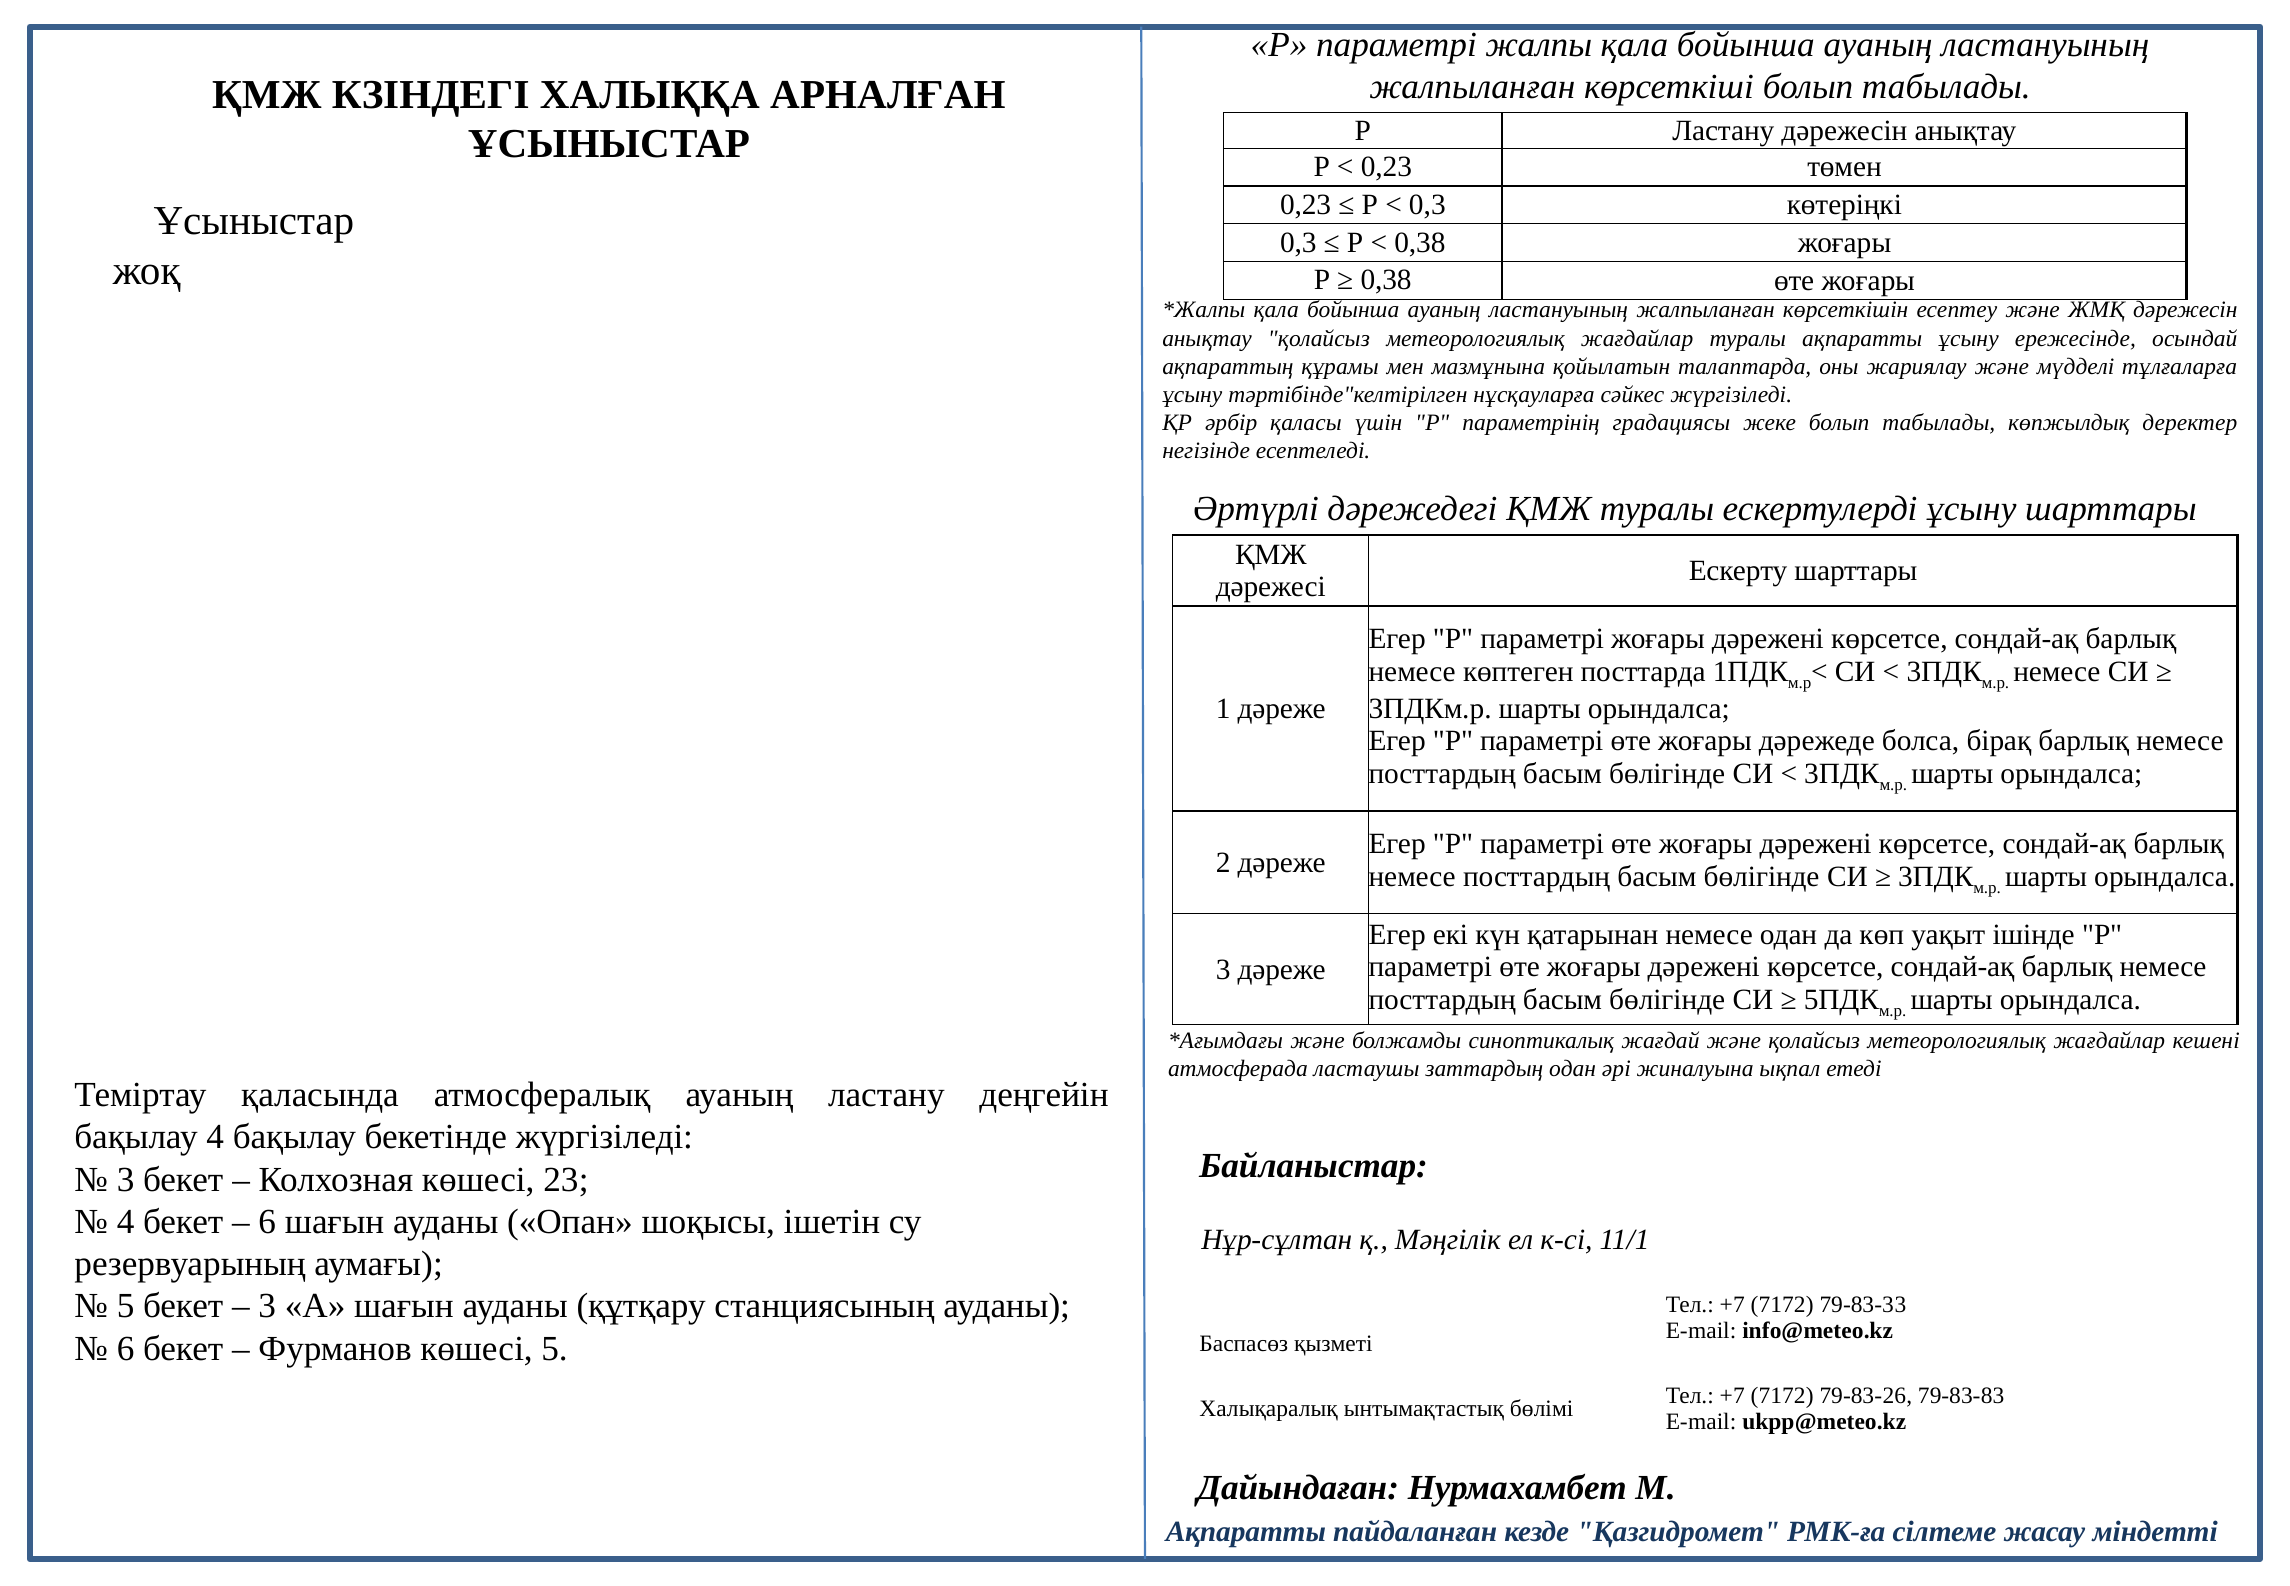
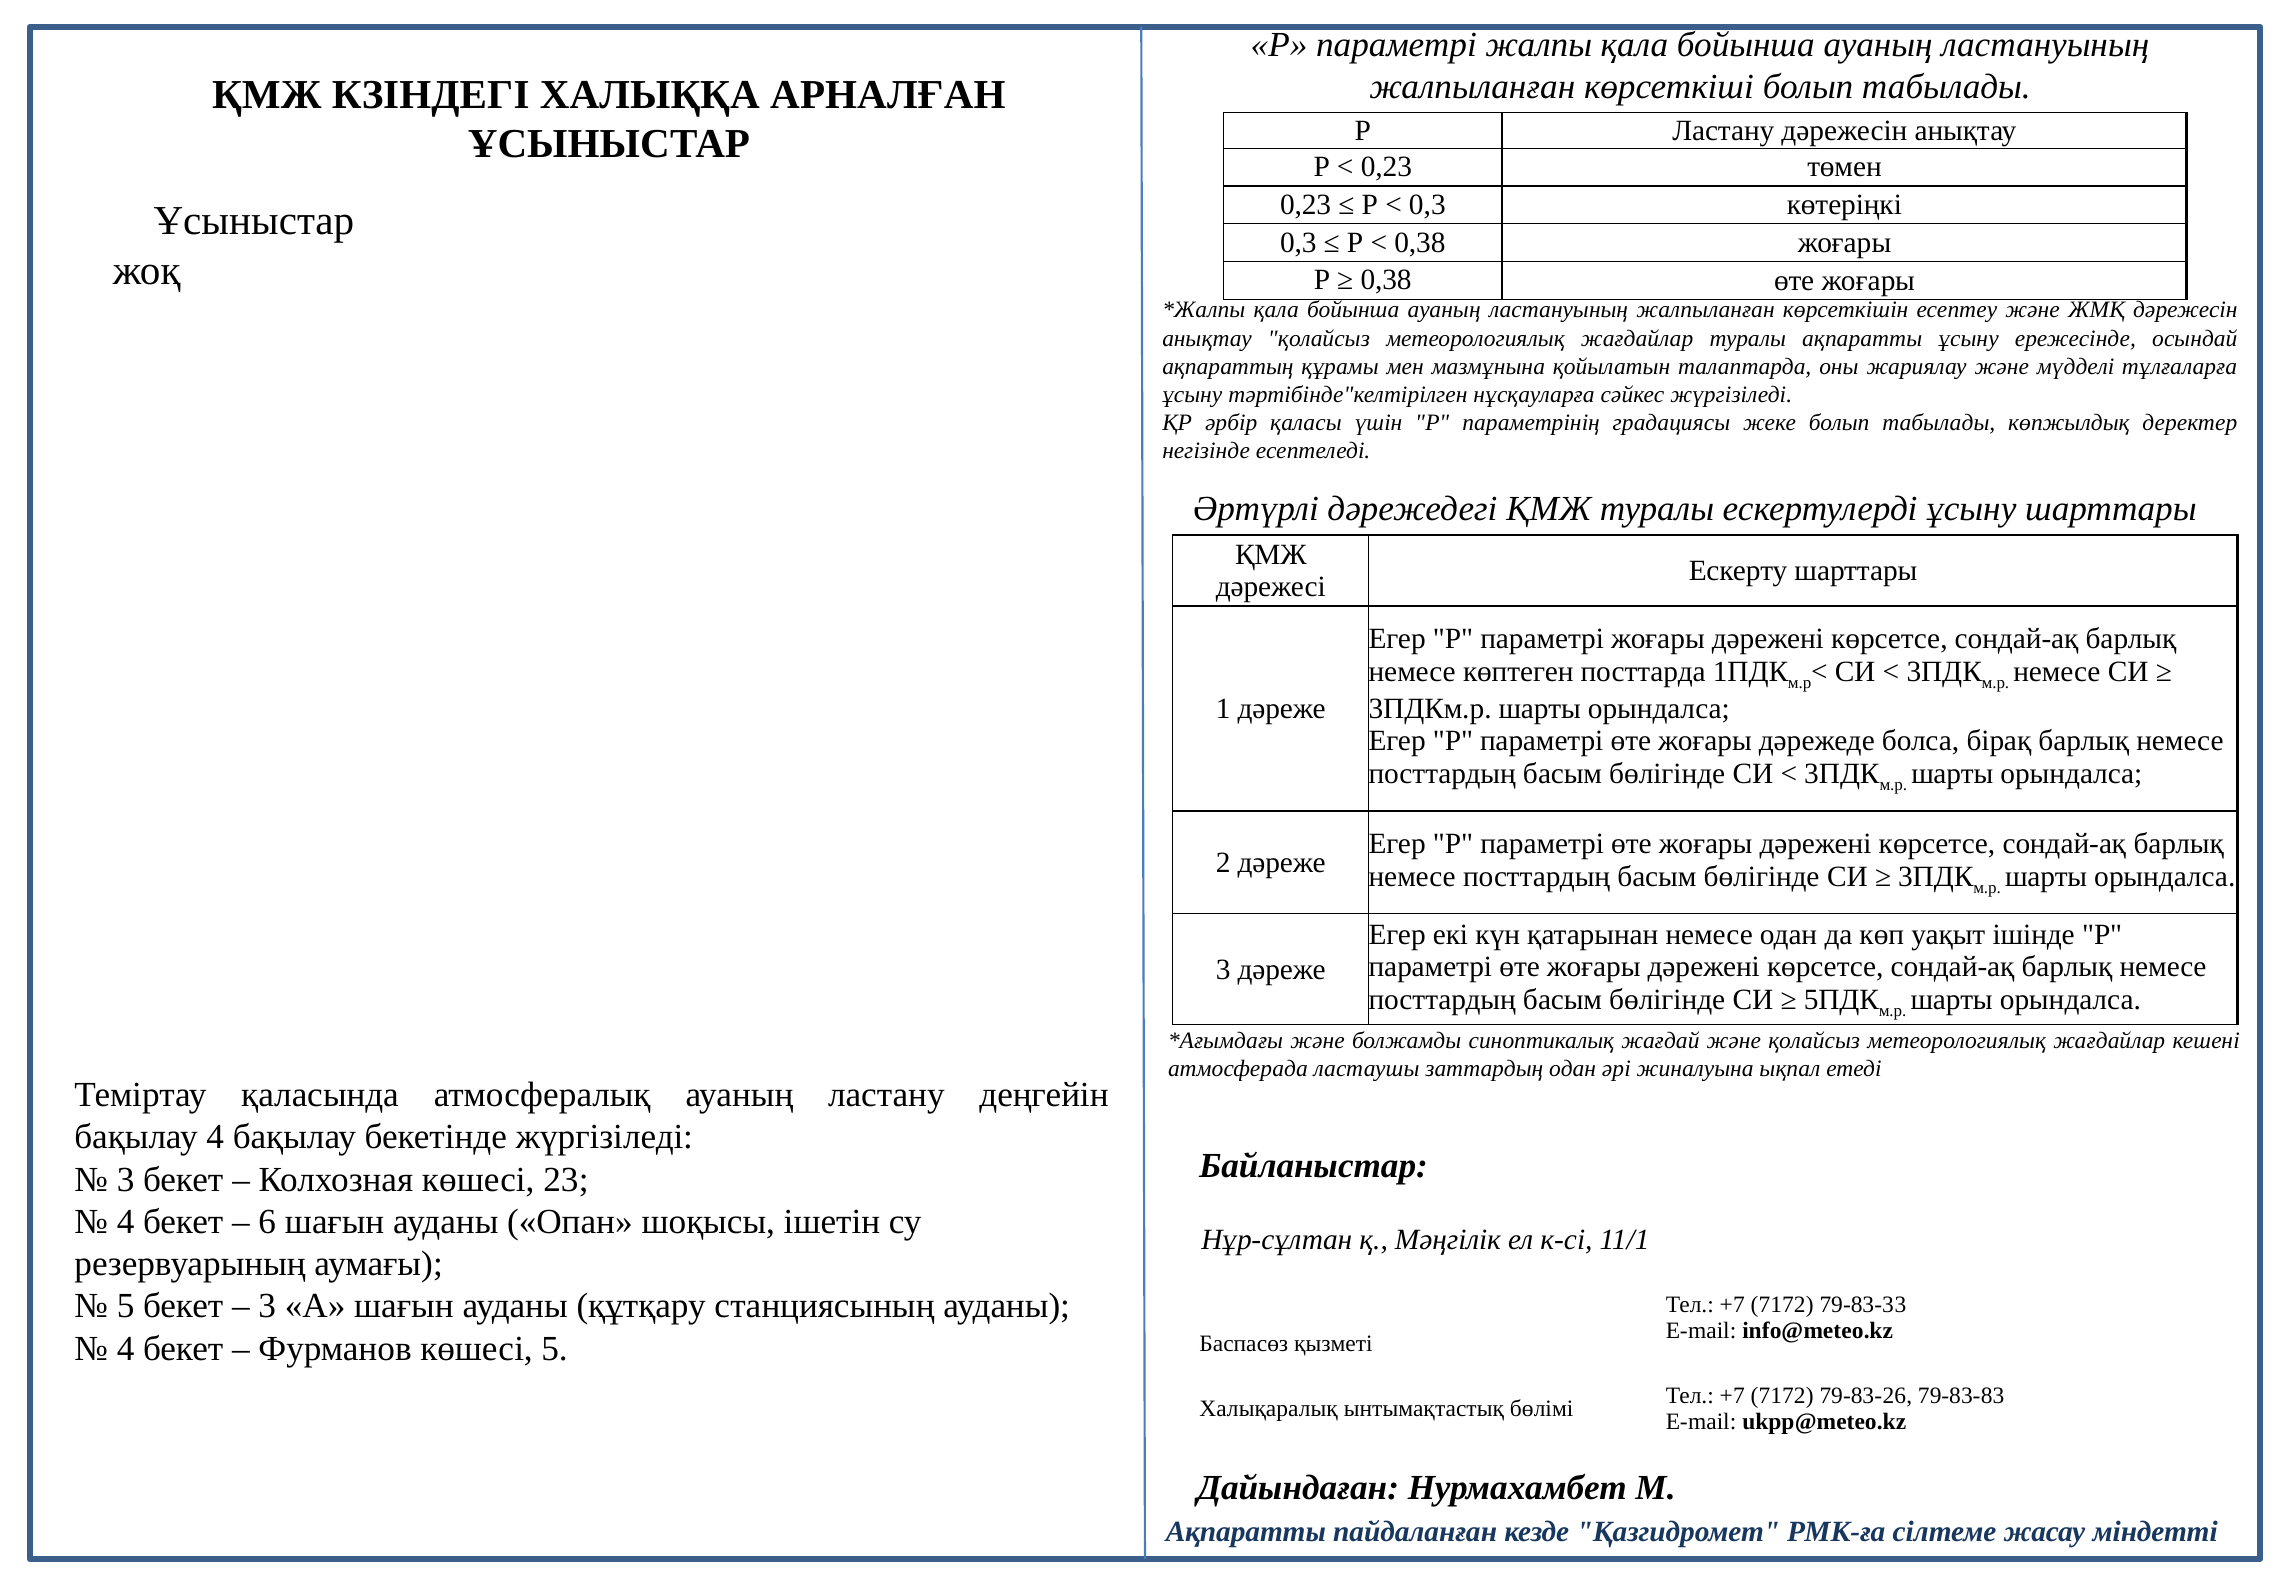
6 at (126, 1348): 6 -> 4
